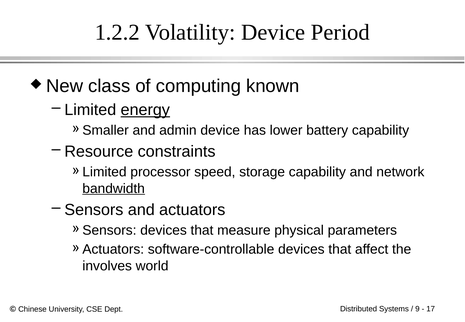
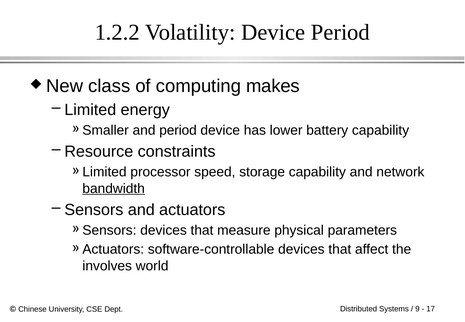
known: known -> makes
energy underline: present -> none
and admin: admin -> period
